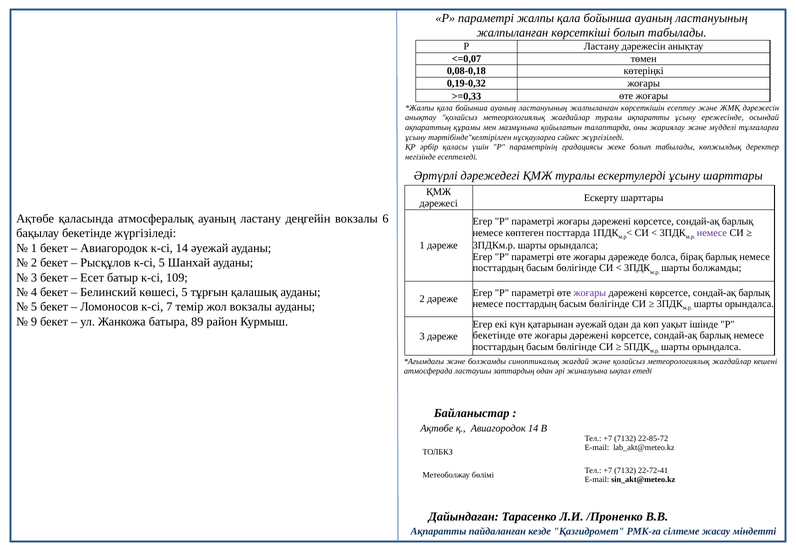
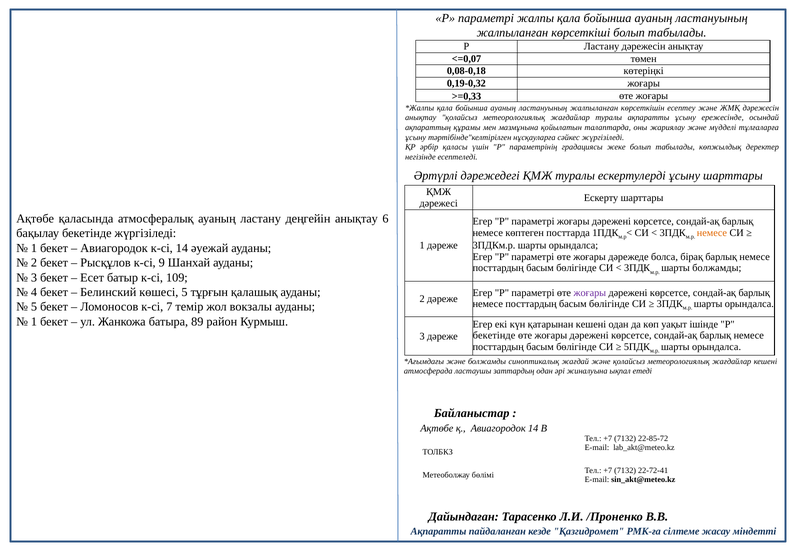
деңгейін вокзалы: вокзалы -> анықтау
немесе at (712, 233) colour: purple -> orange
к-сі 5: 5 -> 9
9 at (34, 322): 9 -> 1
қатарынан әуежай: әуежай -> кешені
